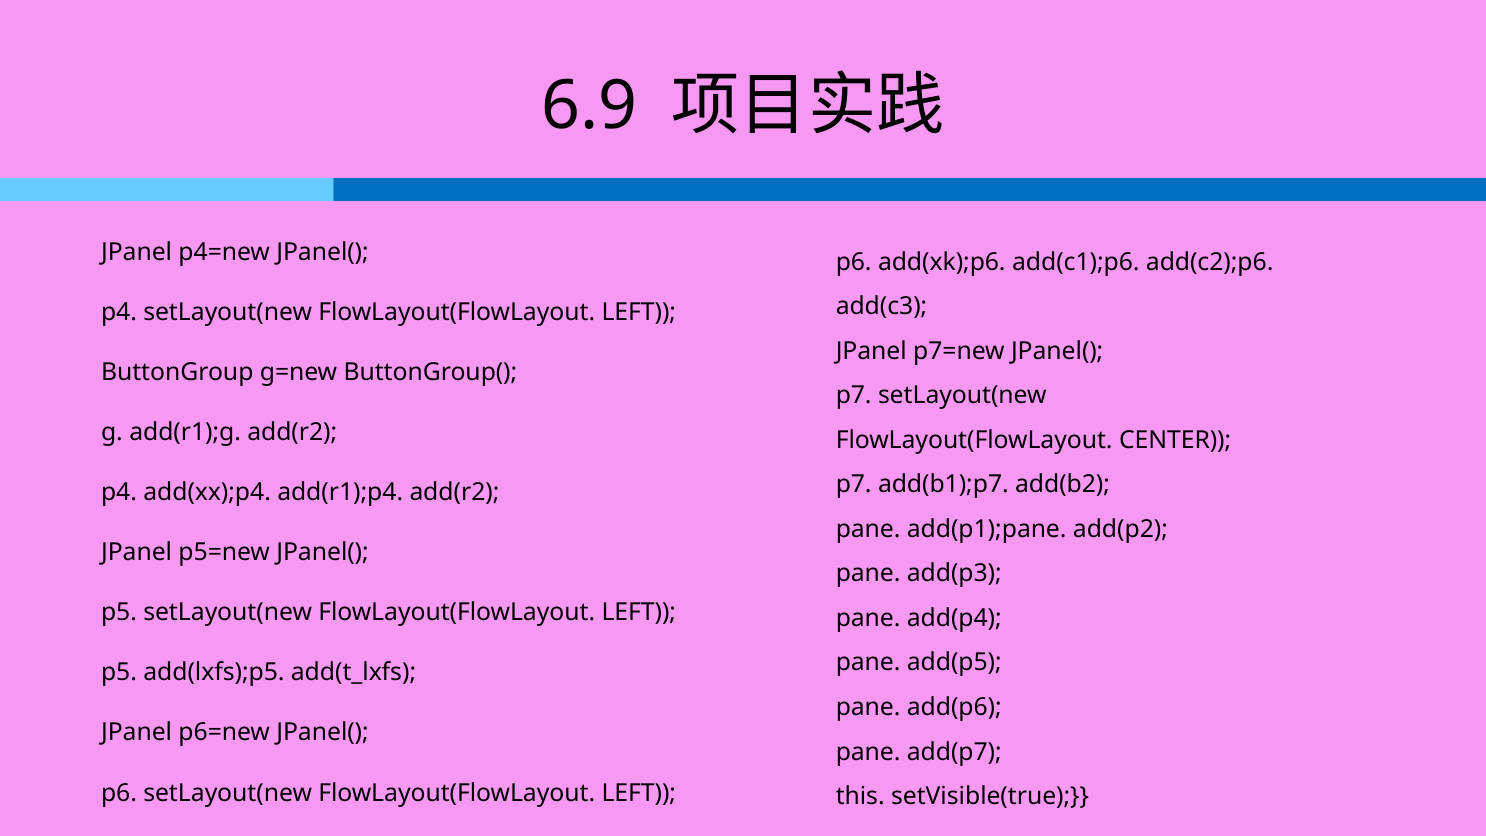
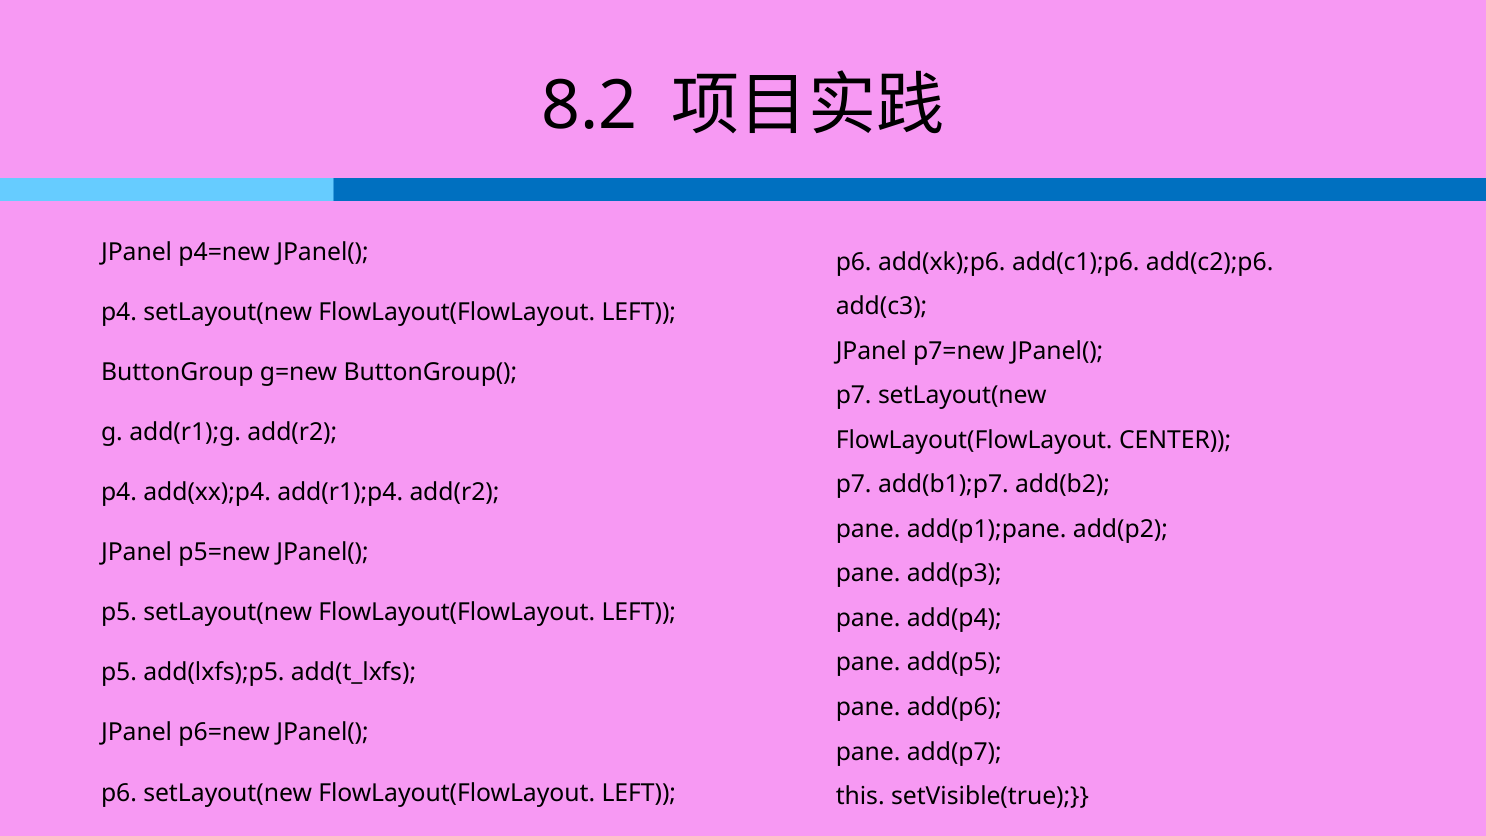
6.9: 6.9 -> 8.2
